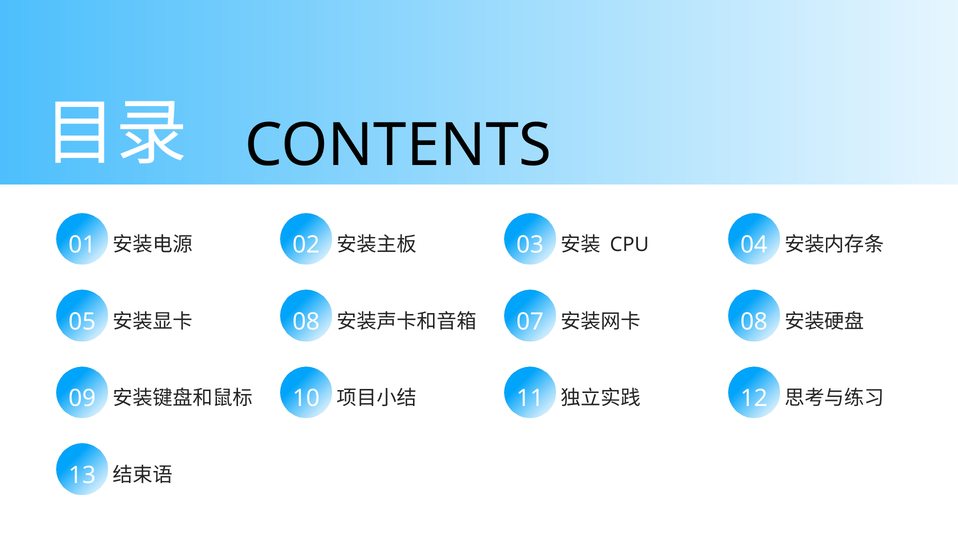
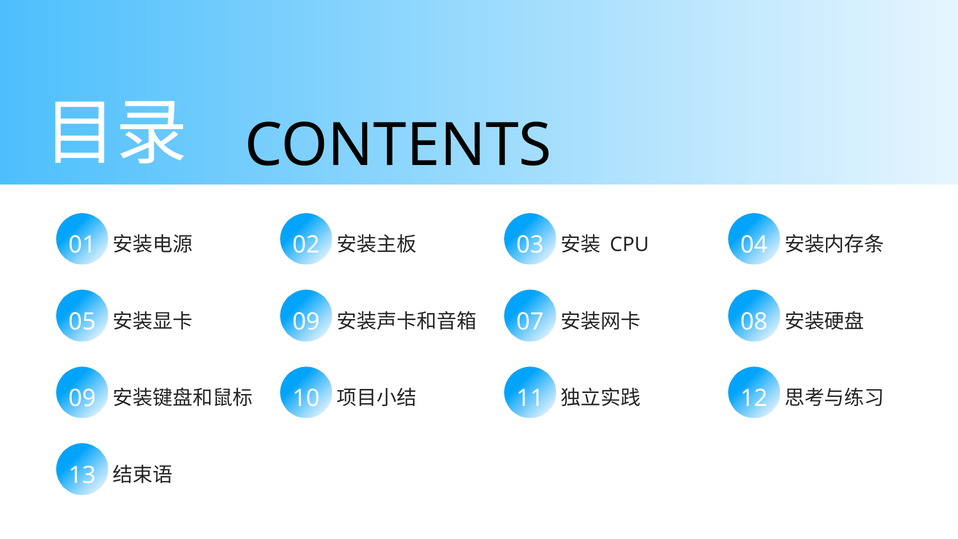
08 at (306, 322): 08 -> 09
